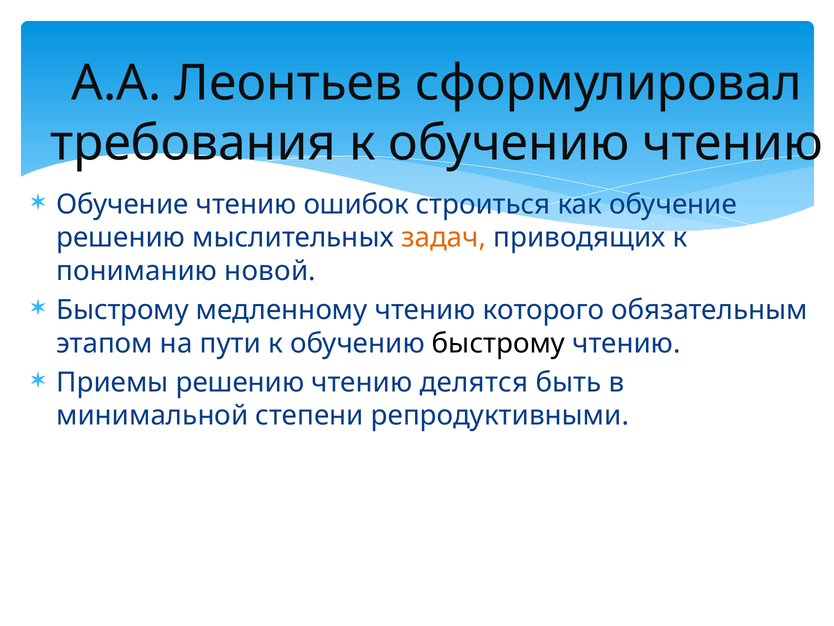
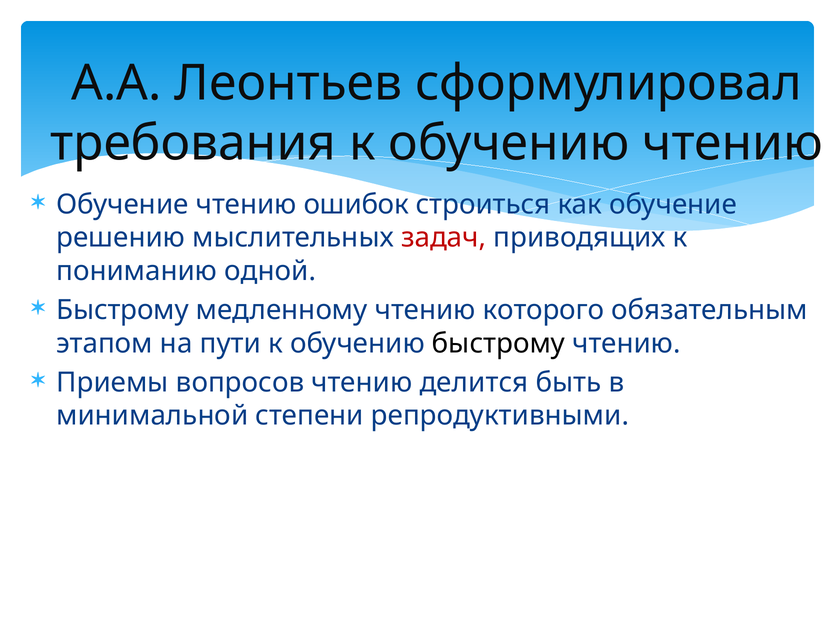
задач colour: orange -> red
новой: новой -> одной
Приемы решению: решению -> вопросов
делятся: делятся -> делится
